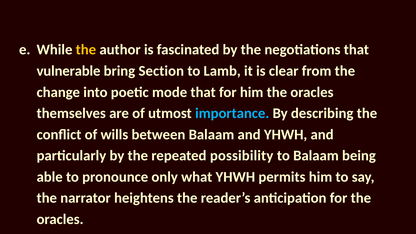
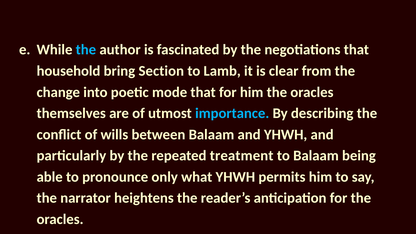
the at (86, 50) colour: yellow -> light blue
vulnerable: vulnerable -> household
possibility: possibility -> treatment
